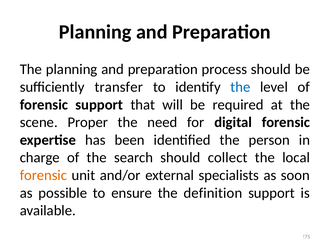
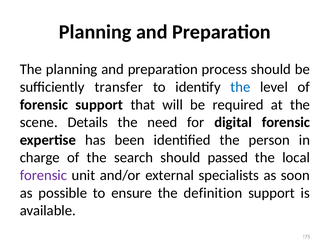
Proper: Proper -> Details
collect: collect -> passed
forensic at (43, 175) colour: orange -> purple
